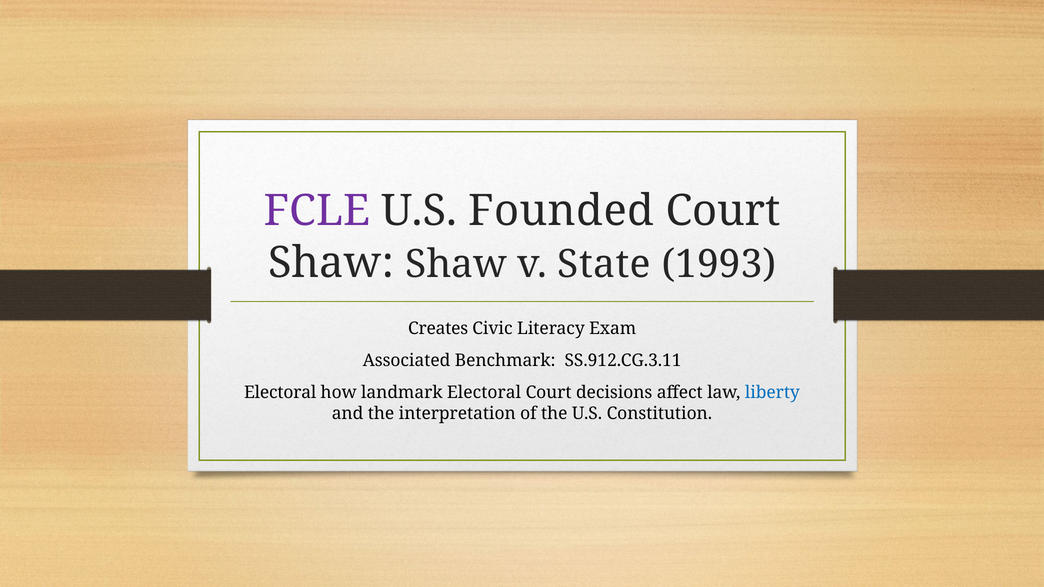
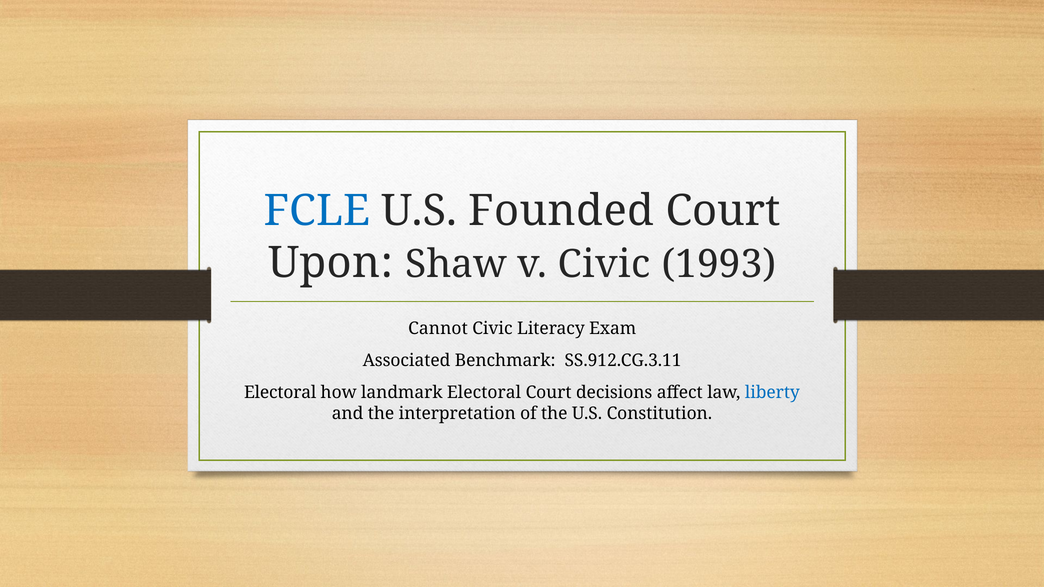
FCLE colour: purple -> blue
Shaw at (331, 263): Shaw -> Upon
v State: State -> Civic
Creates: Creates -> Cannot
